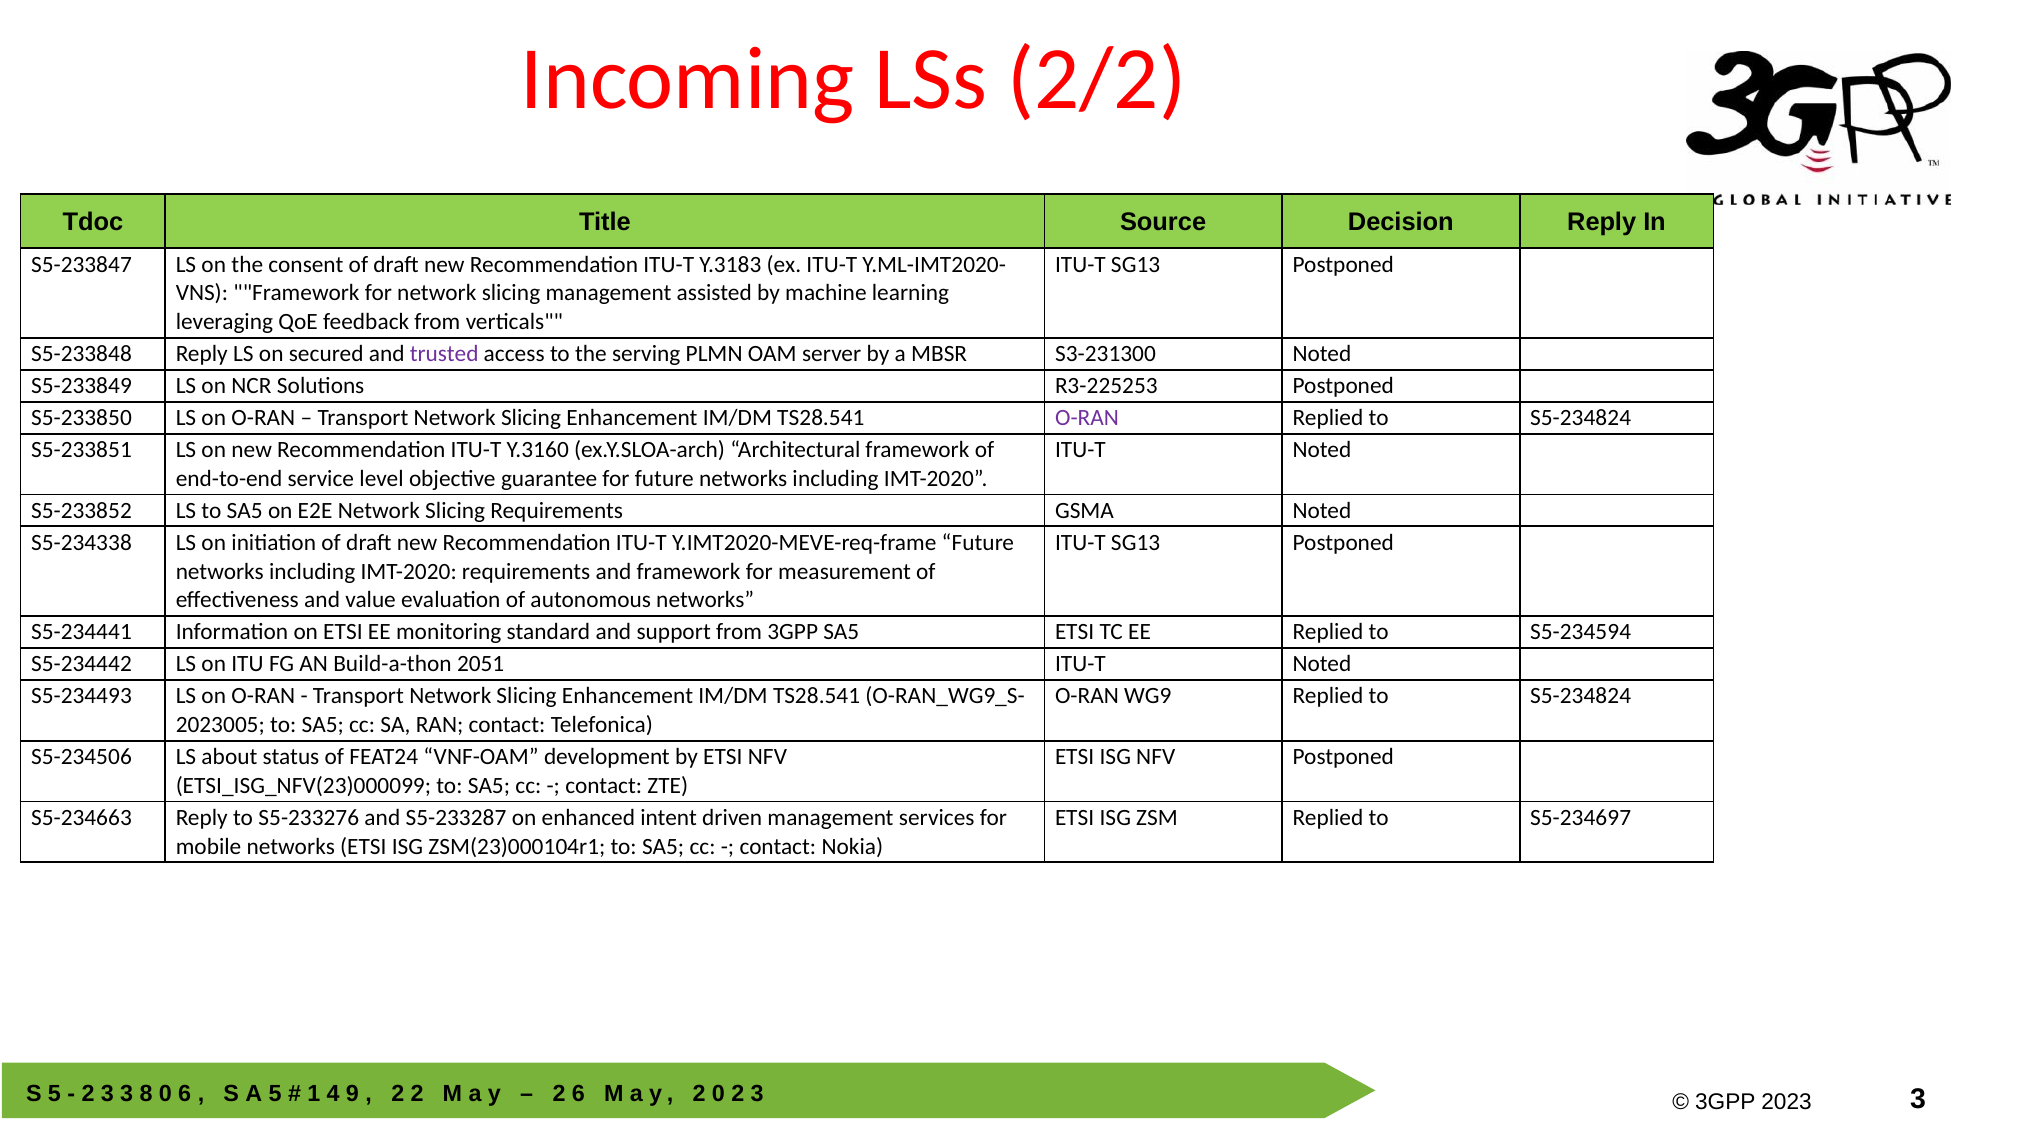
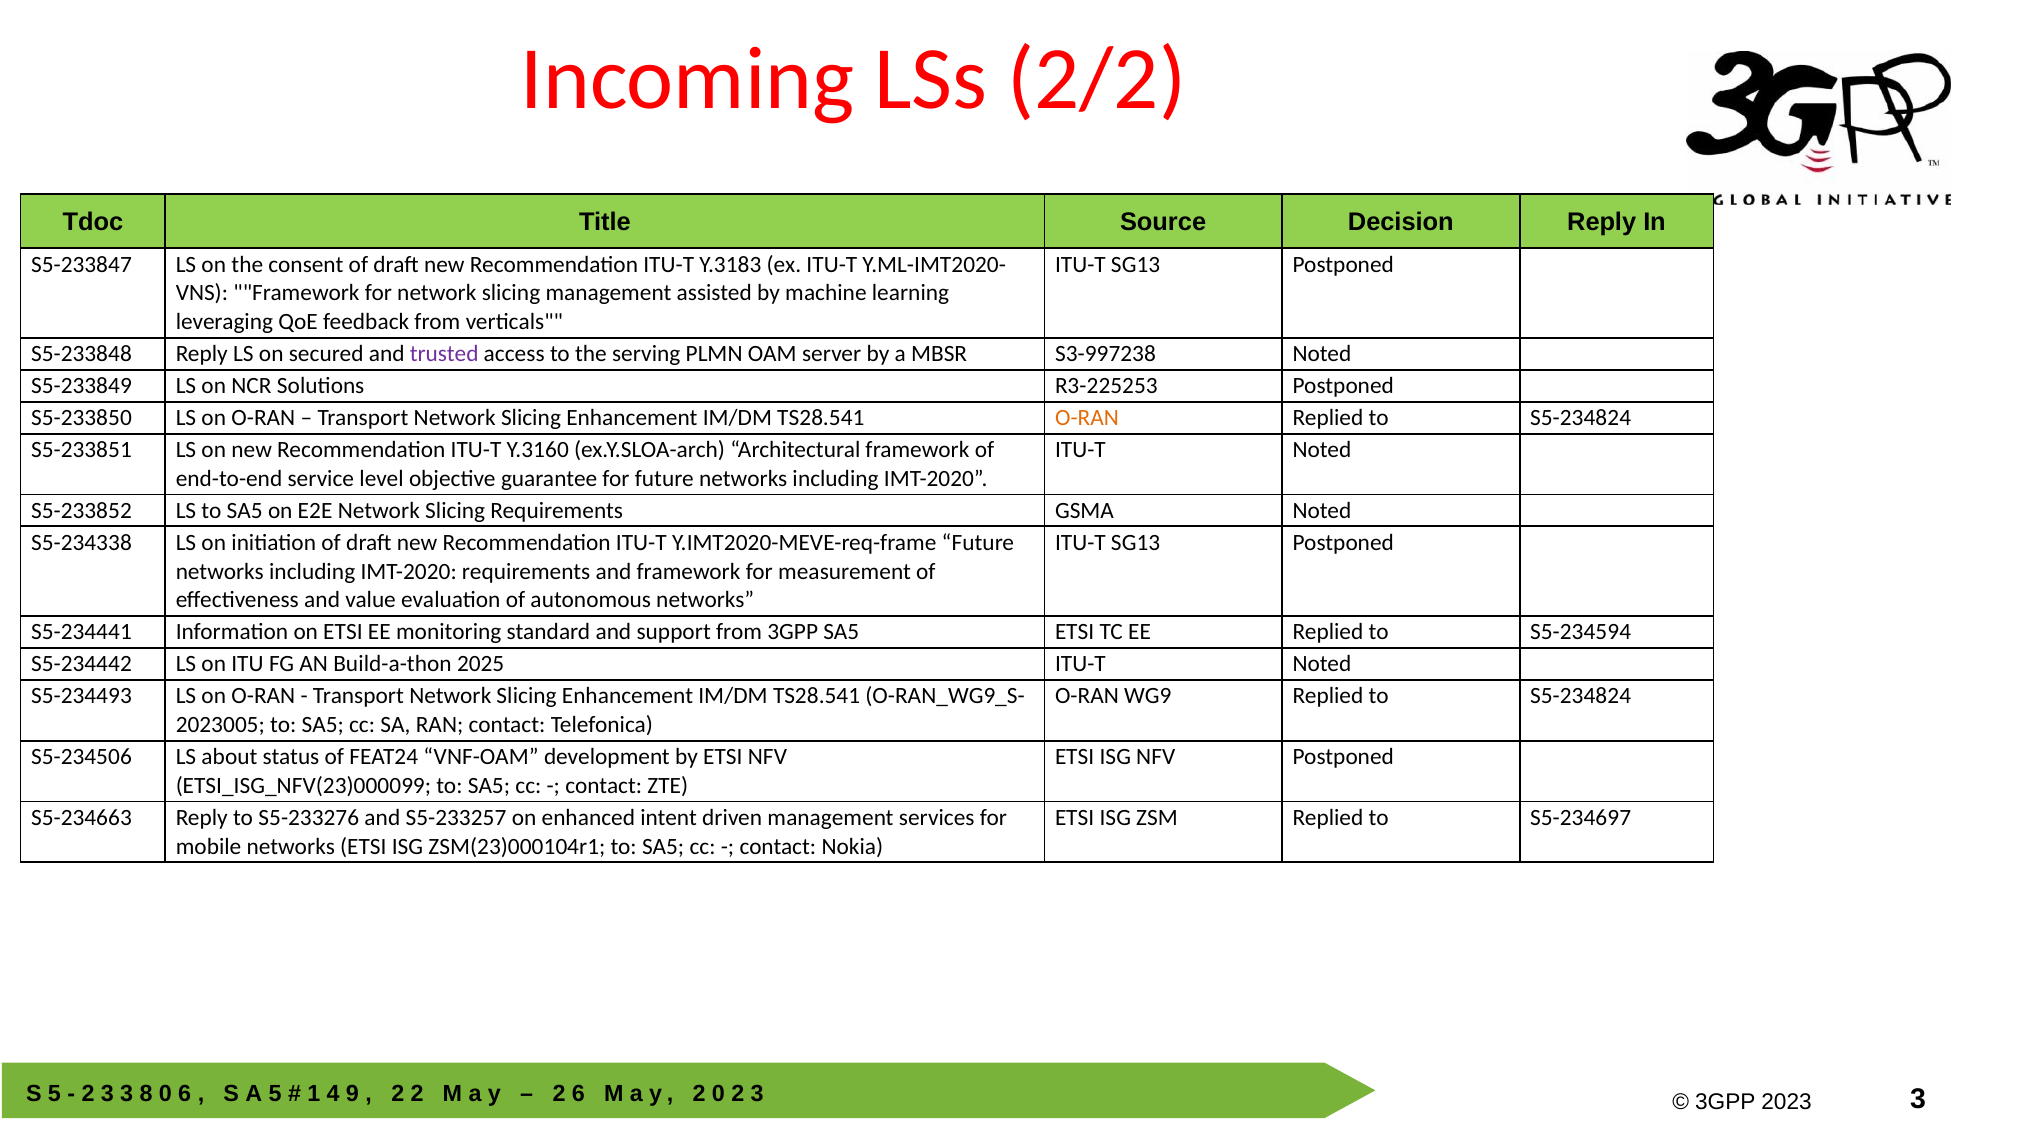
S3-231300: S3-231300 -> S3-997238
O-RAN at (1087, 418) colour: purple -> orange
2051: 2051 -> 2025
S5-233287: S5-233287 -> S5-233257
